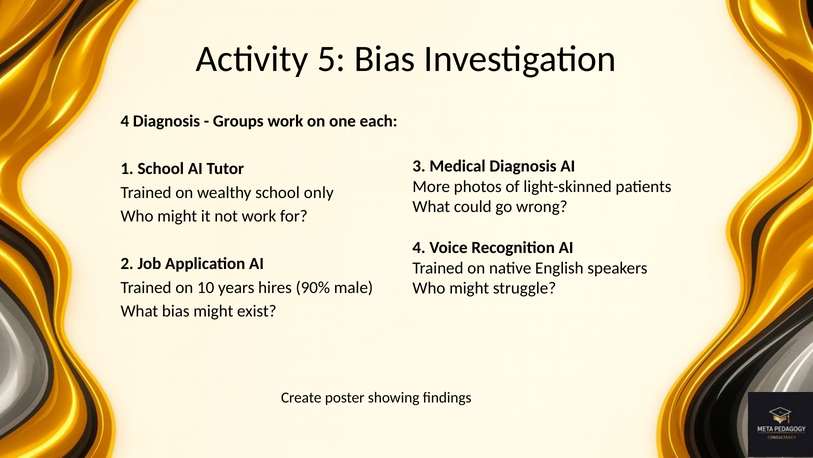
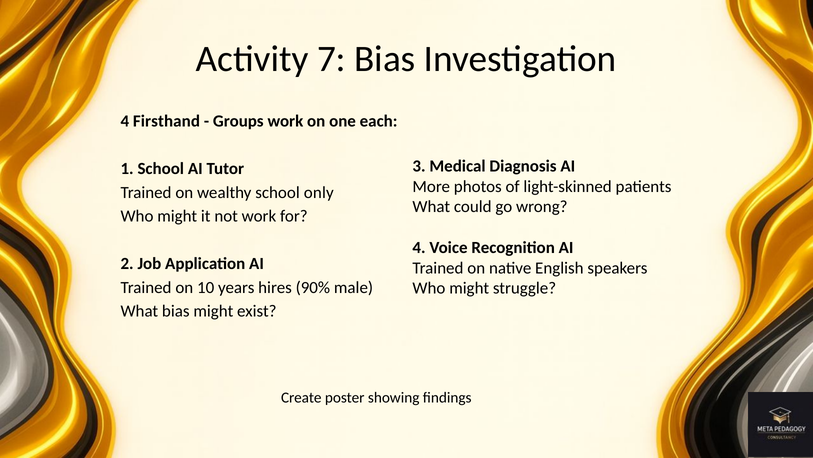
5: 5 -> 7
4 Diagnosis: Diagnosis -> Firsthand
